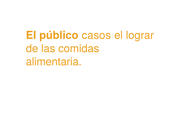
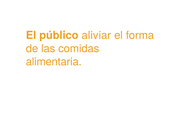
casos: casos -> aliviar
lograr: lograr -> forma
